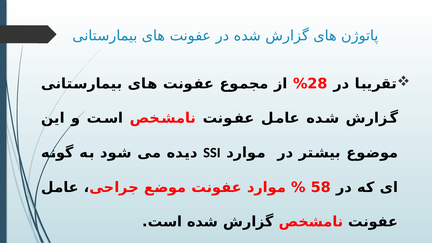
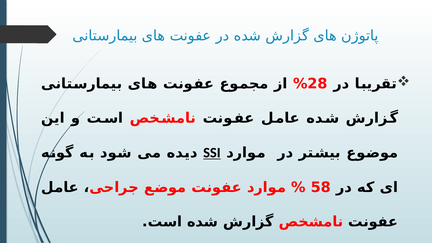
SSI underline: none -> present
